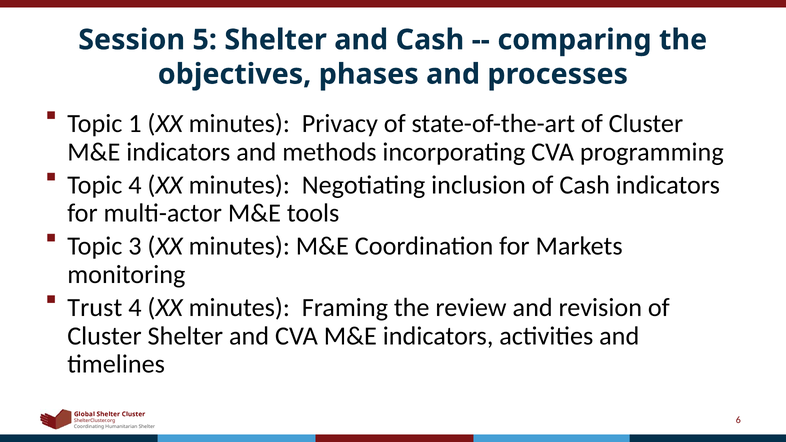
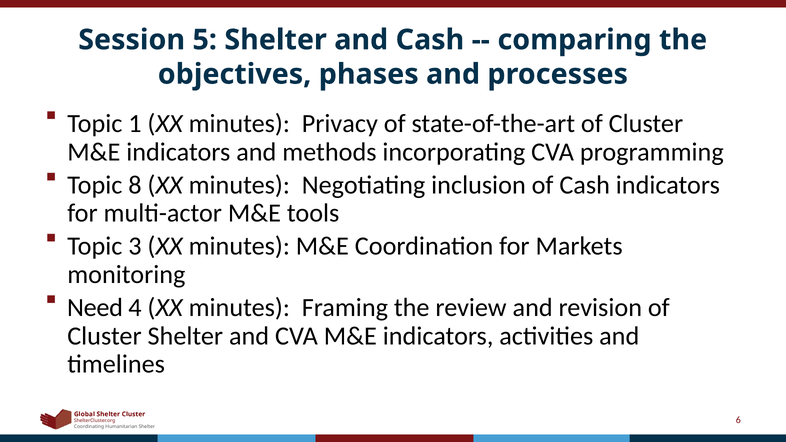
Topic 4: 4 -> 8
Trust: Trust -> Need
